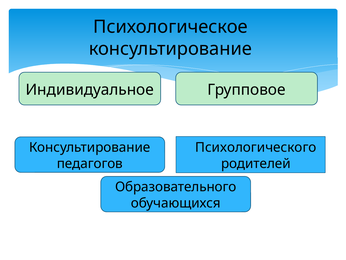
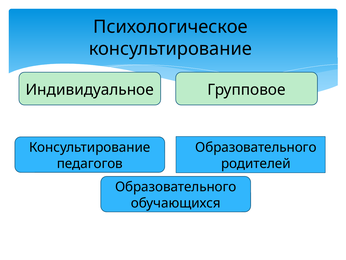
Психологического at (256, 147): Психологического -> Образовательного
